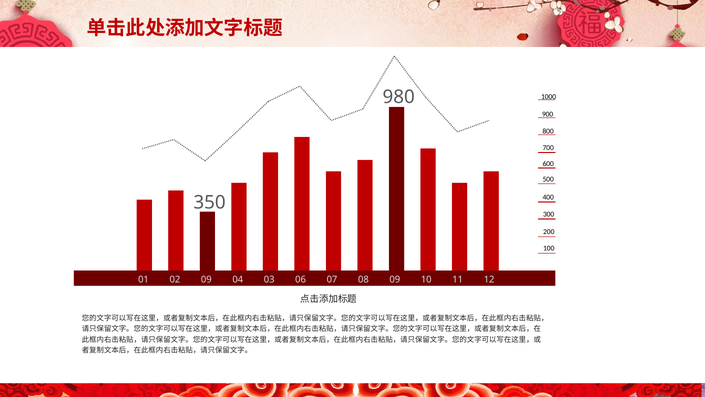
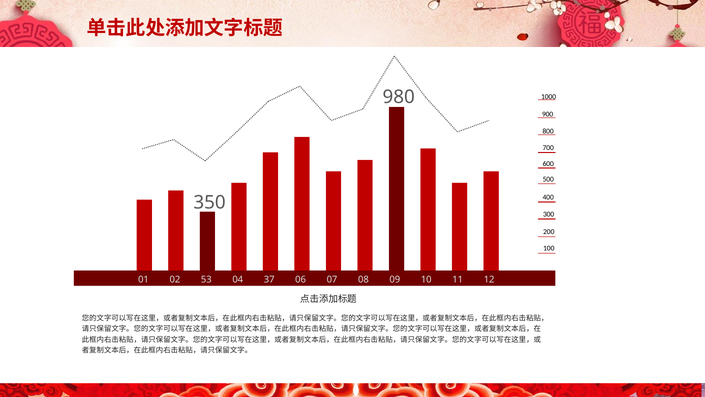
02 09: 09 -> 53
03: 03 -> 37
